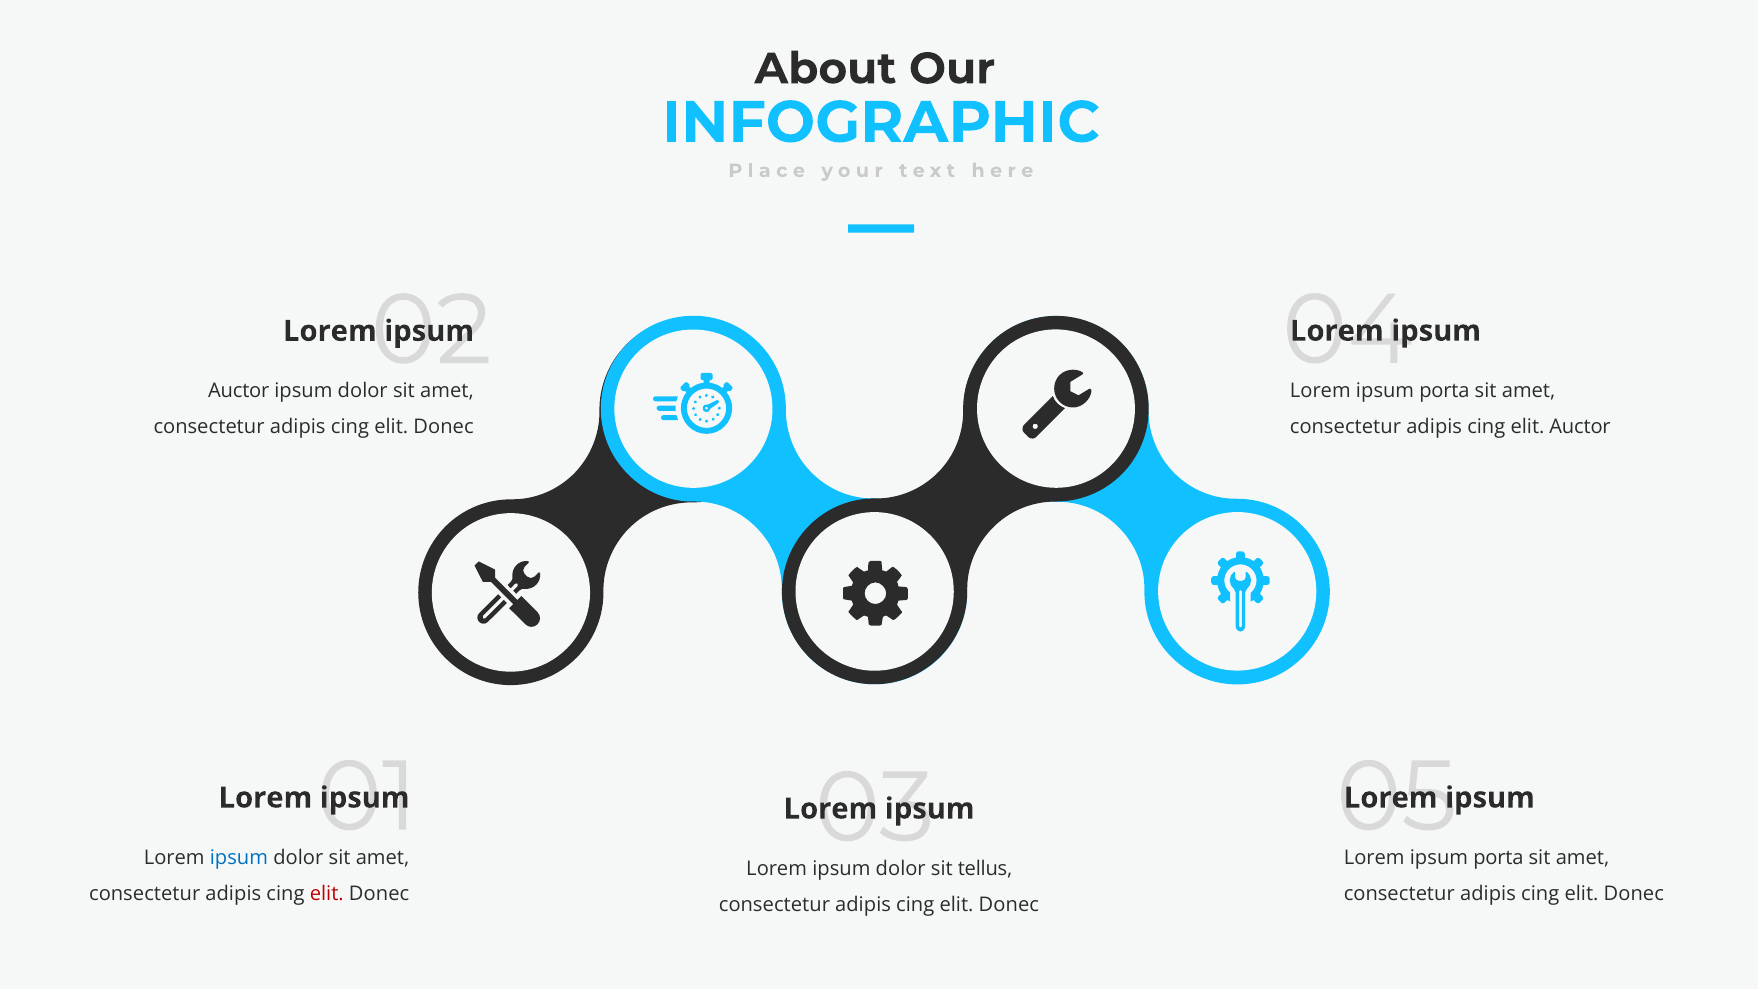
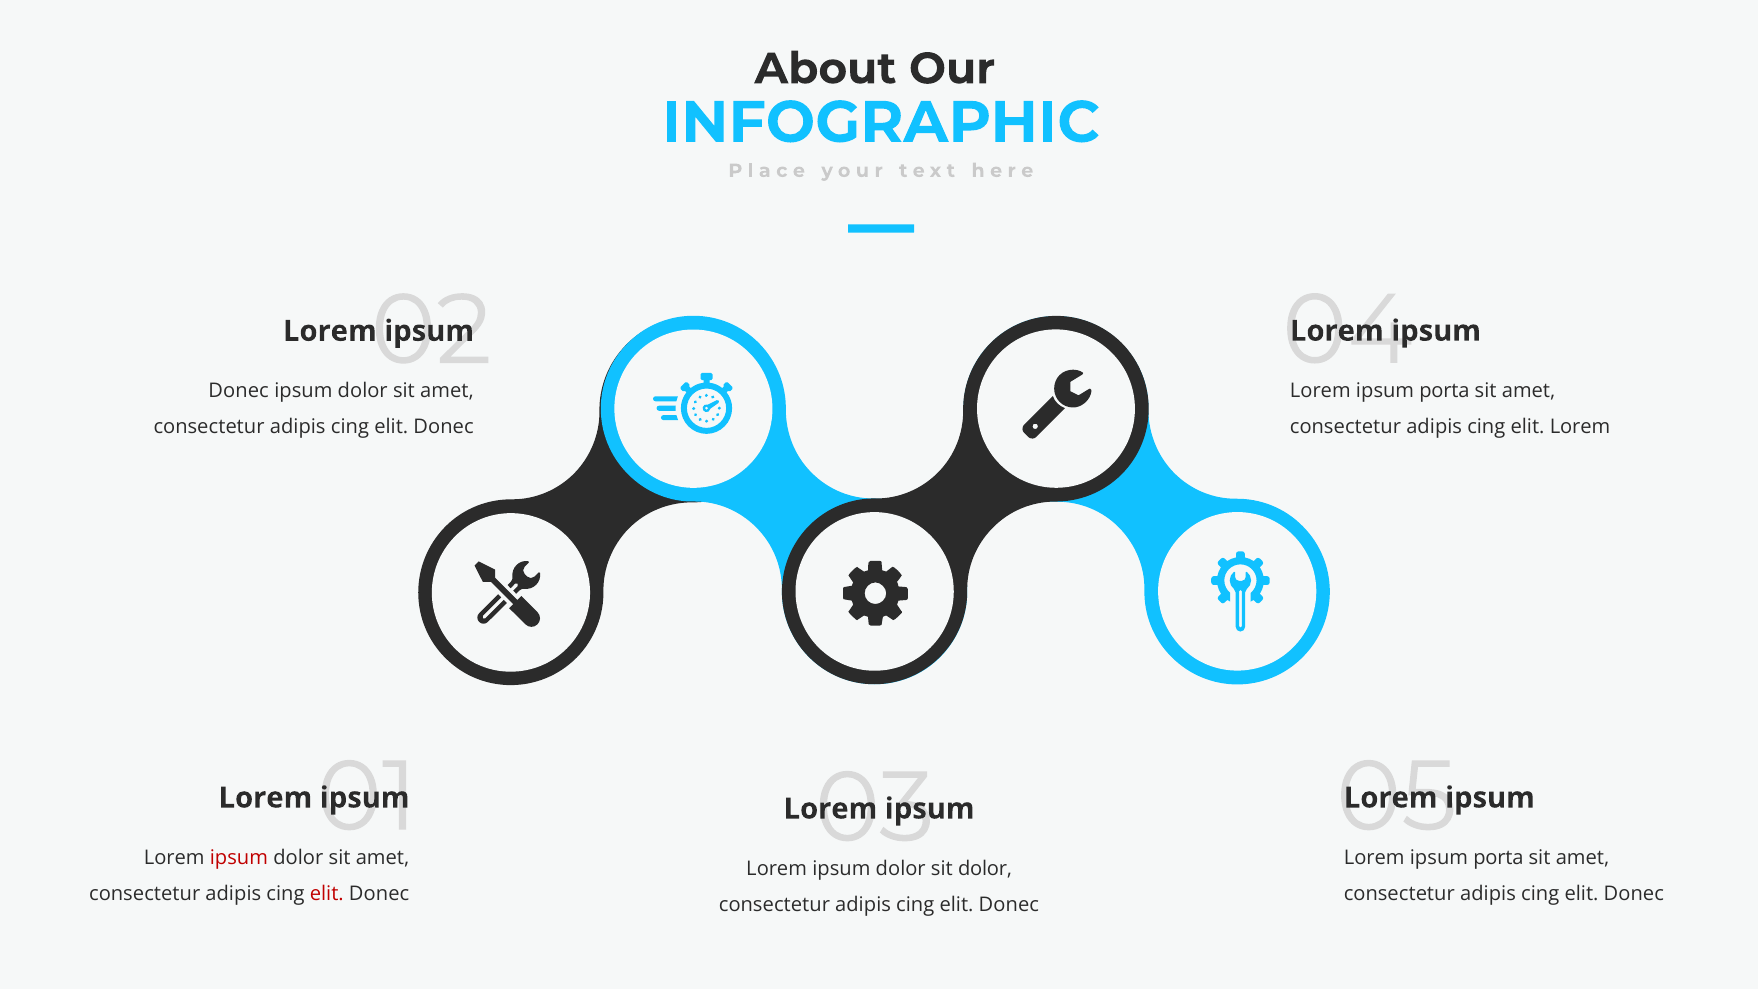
Auctor at (239, 391): Auctor -> Donec
elit Auctor: Auctor -> Lorem
ipsum at (239, 857) colour: blue -> red
sit tellus: tellus -> dolor
